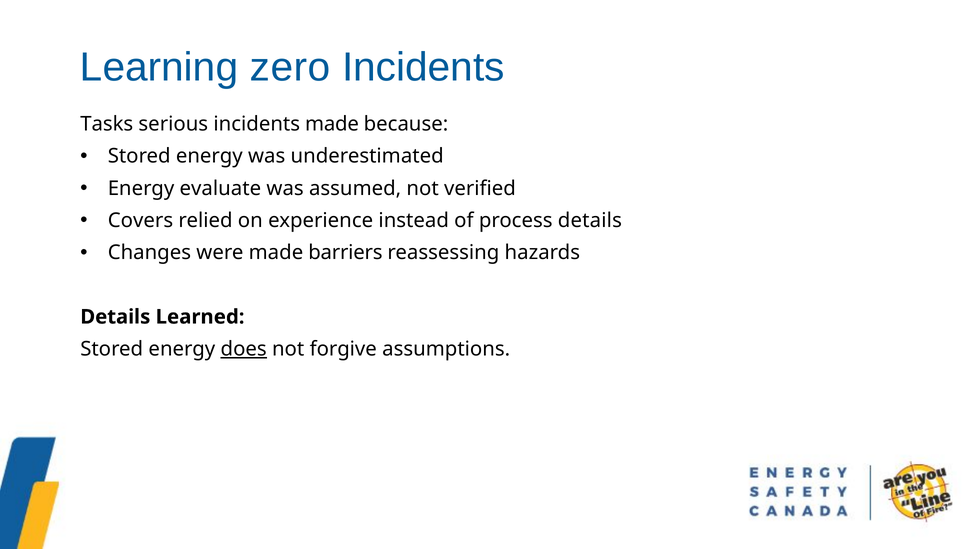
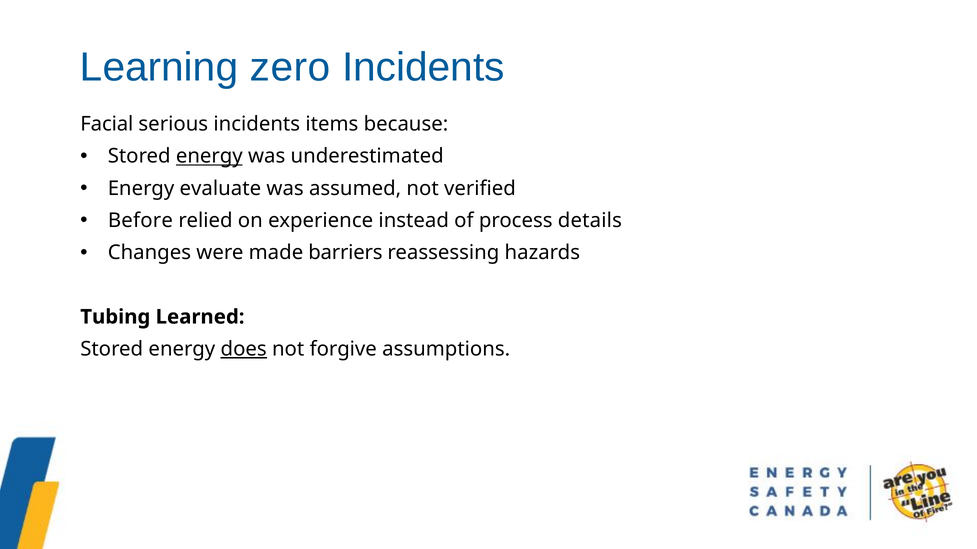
Tasks: Tasks -> Facial
incidents made: made -> items
energy at (209, 156) underline: none -> present
Covers: Covers -> Before
Details at (115, 317): Details -> Tubing
